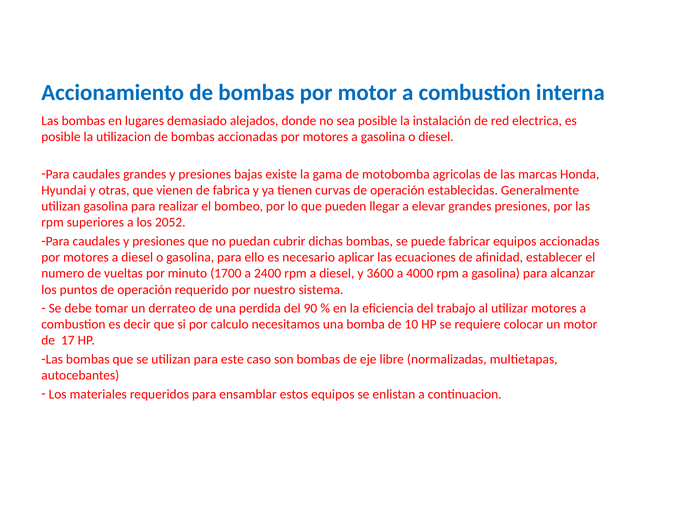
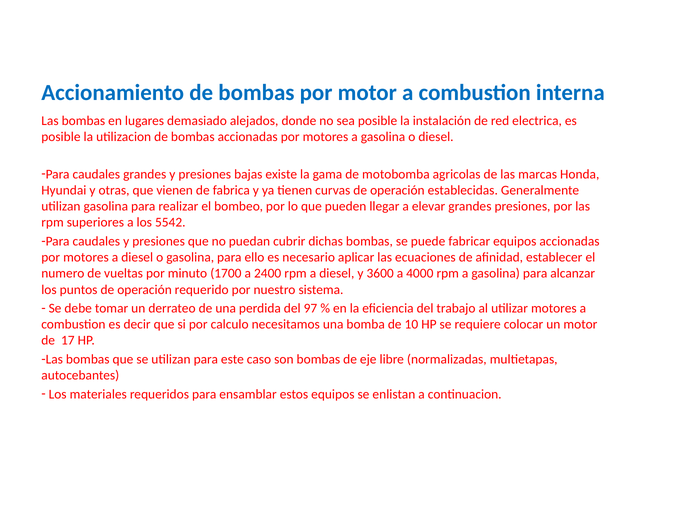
2052: 2052 -> 5542
90: 90 -> 97
